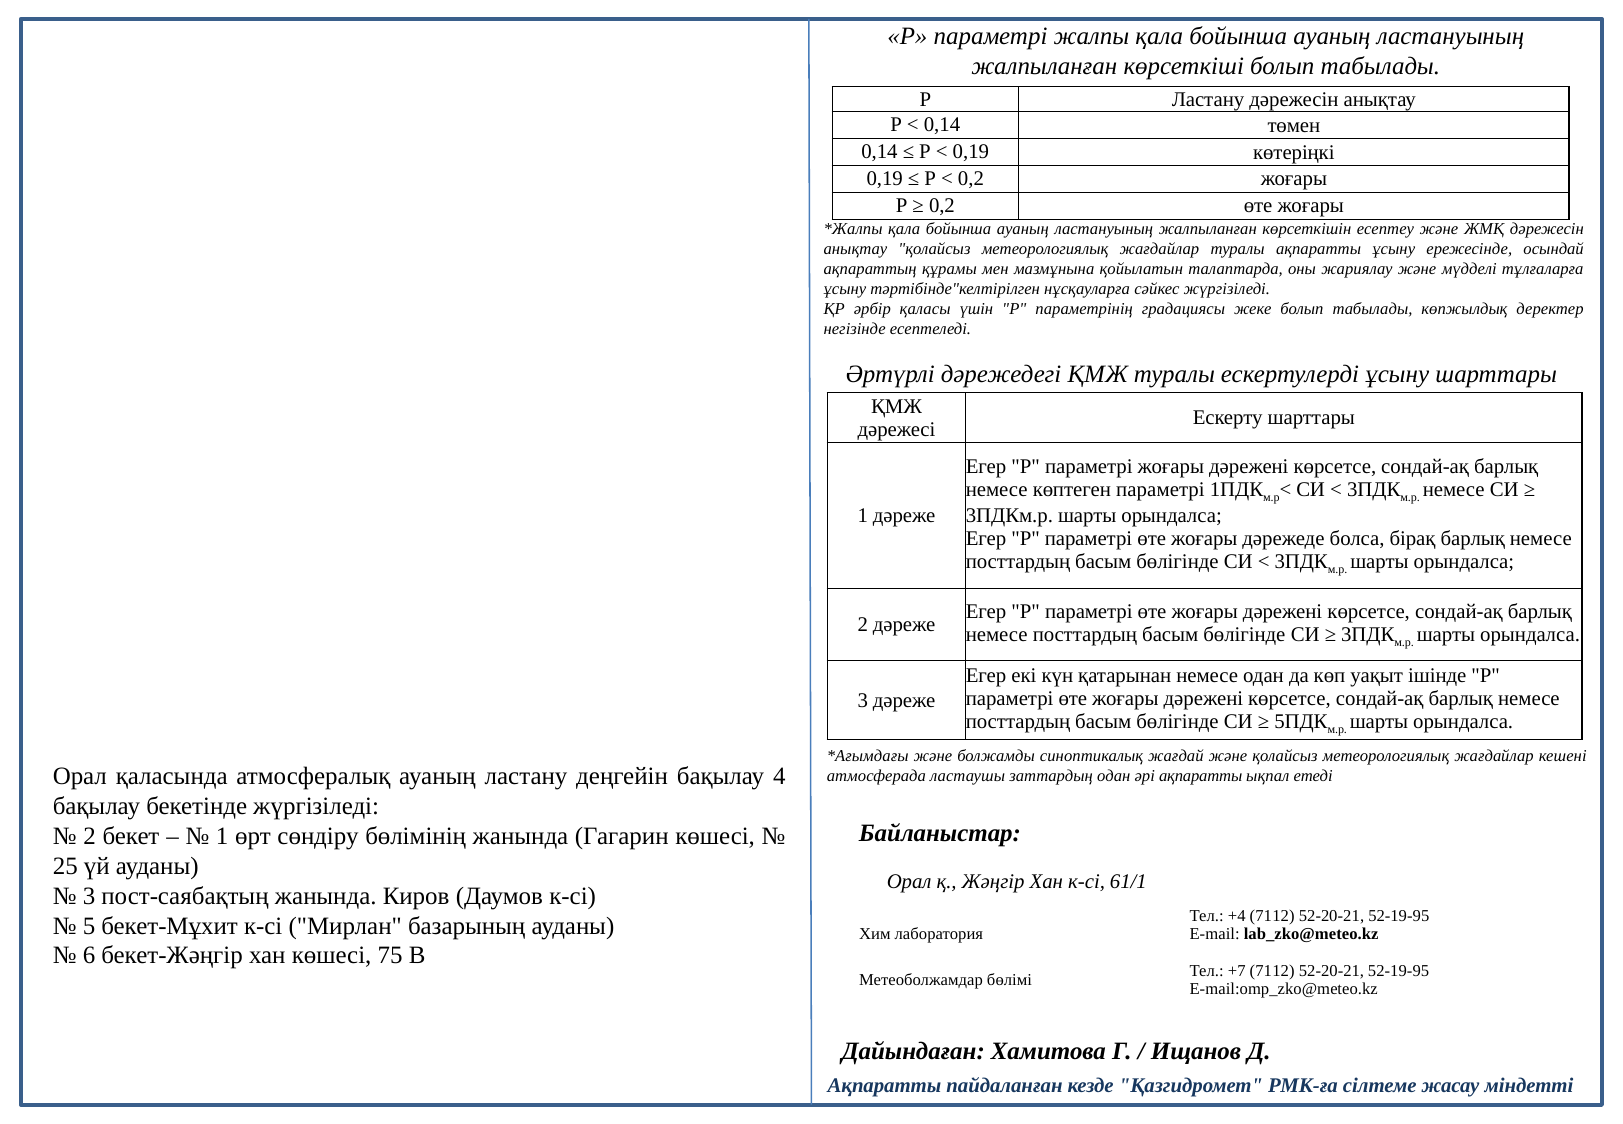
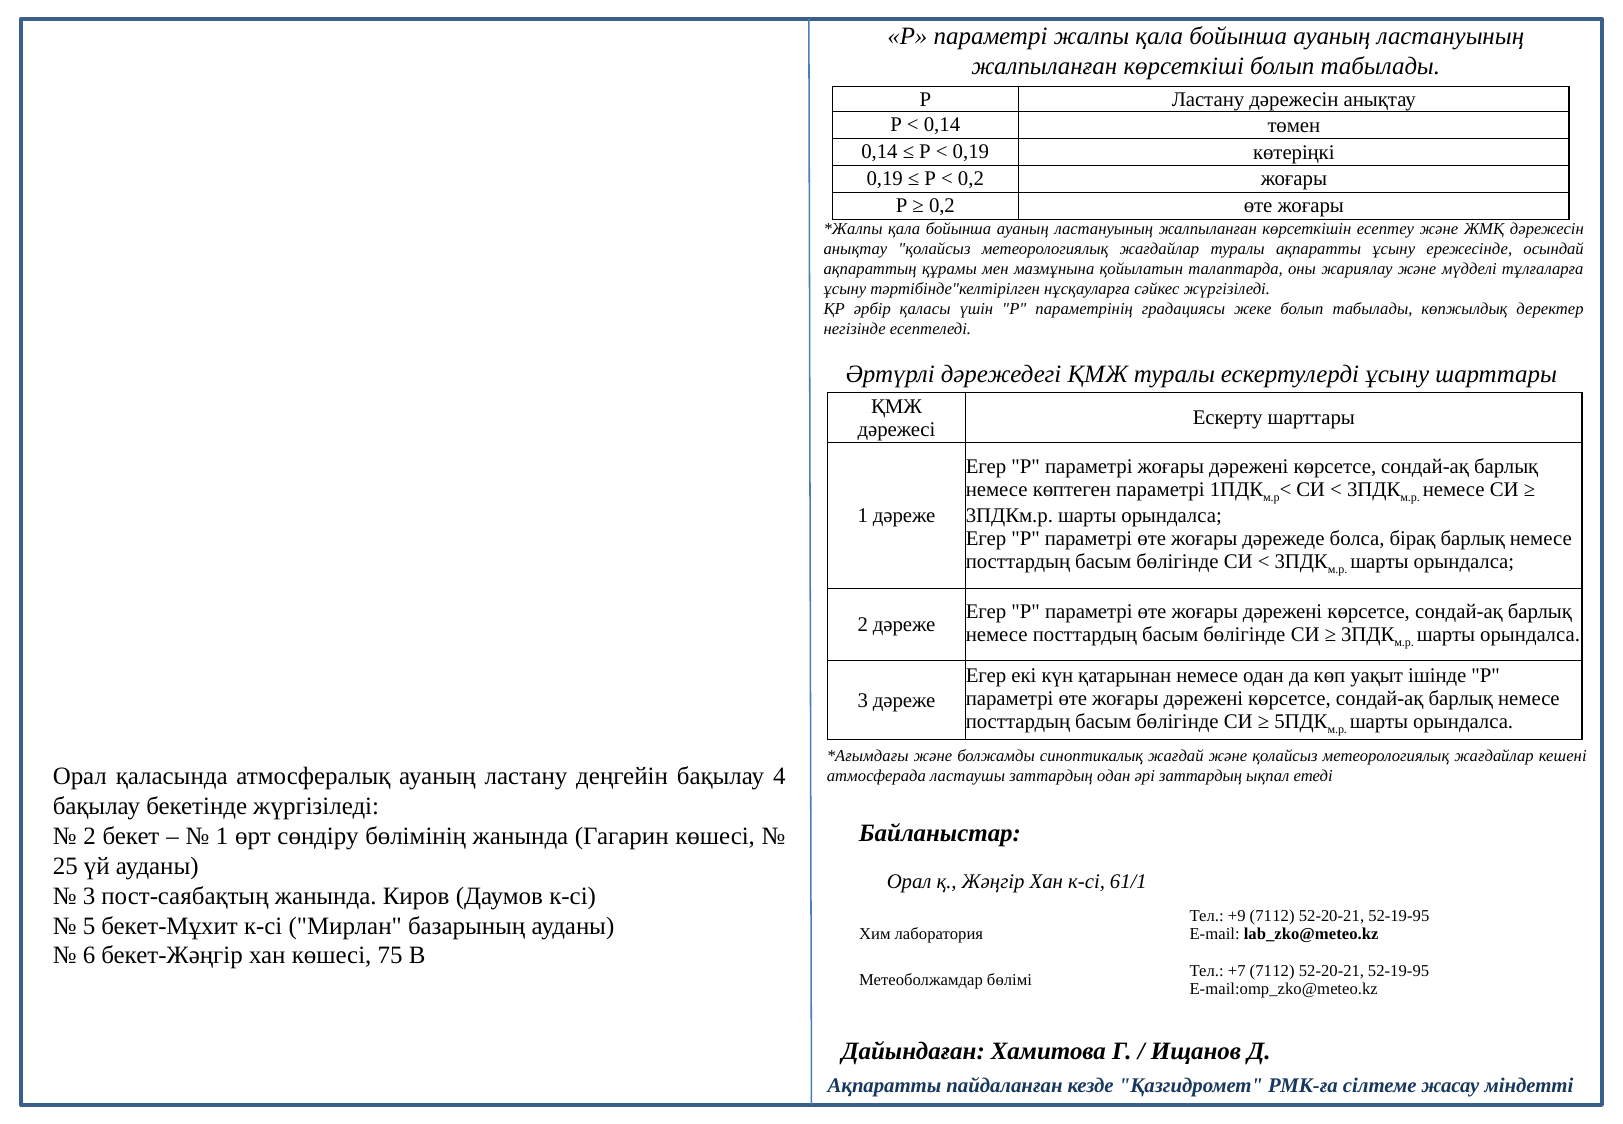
әрі ақпаратты: ақпаратты -> заттардың
+4: +4 -> +9
